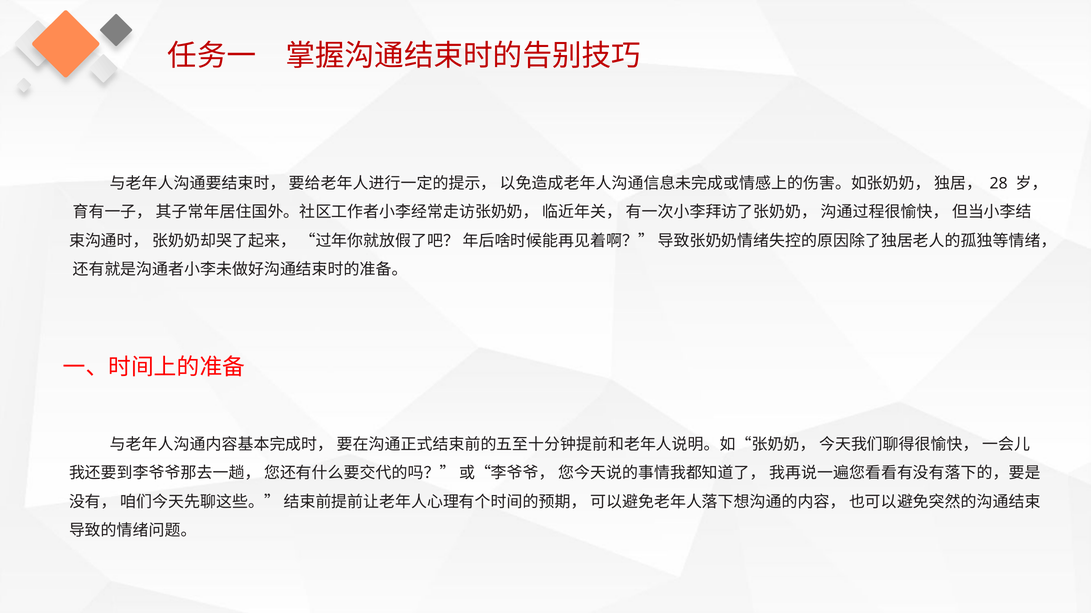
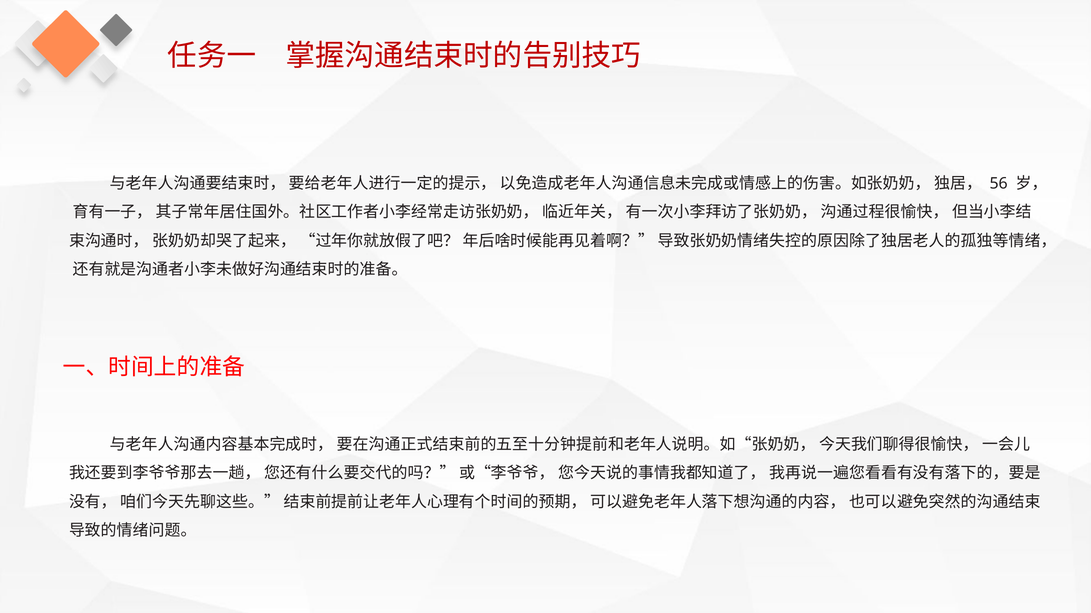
28: 28 -> 56
